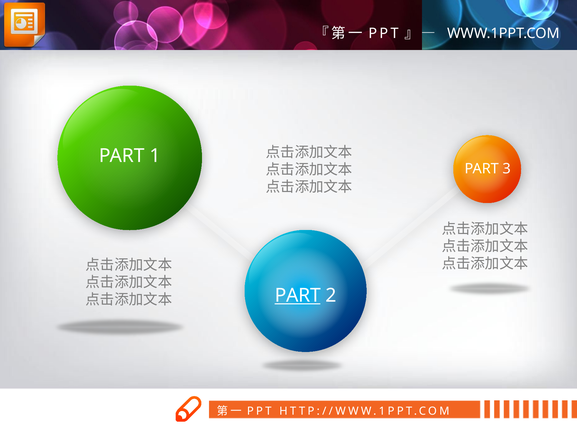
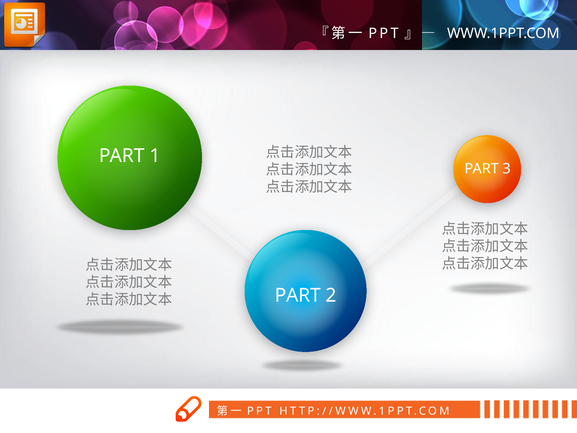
PART at (298, 295) underline: present -> none
